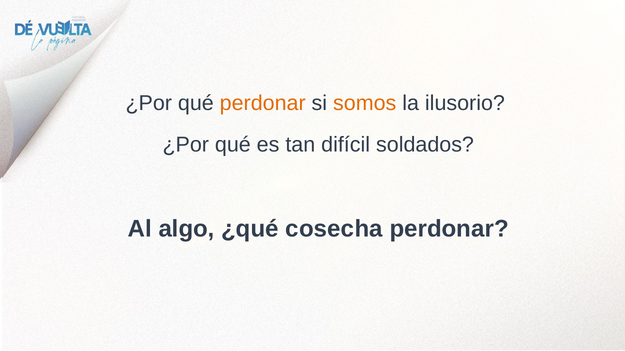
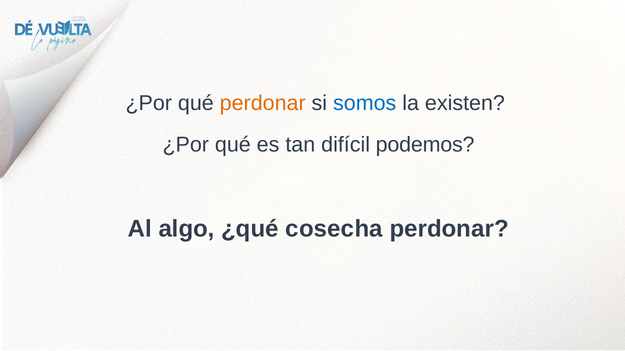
somos colour: orange -> blue
ilusorio: ilusorio -> existen
soldados: soldados -> podemos
